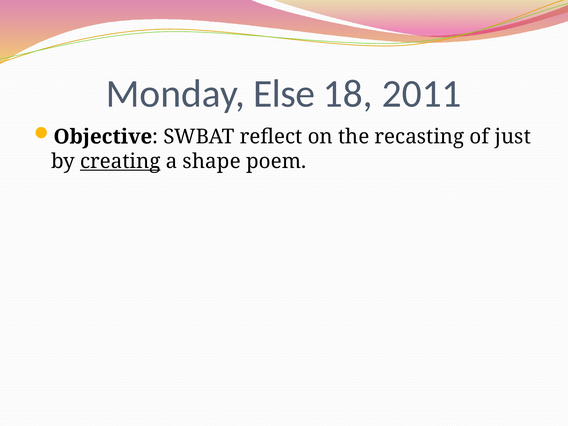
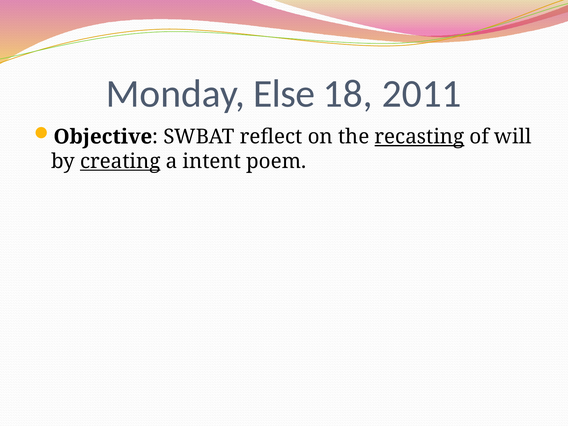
recasting underline: none -> present
just: just -> will
shape: shape -> intent
